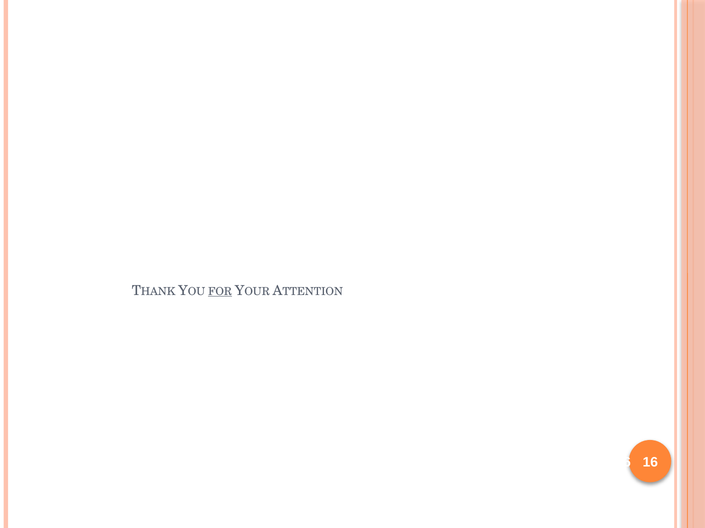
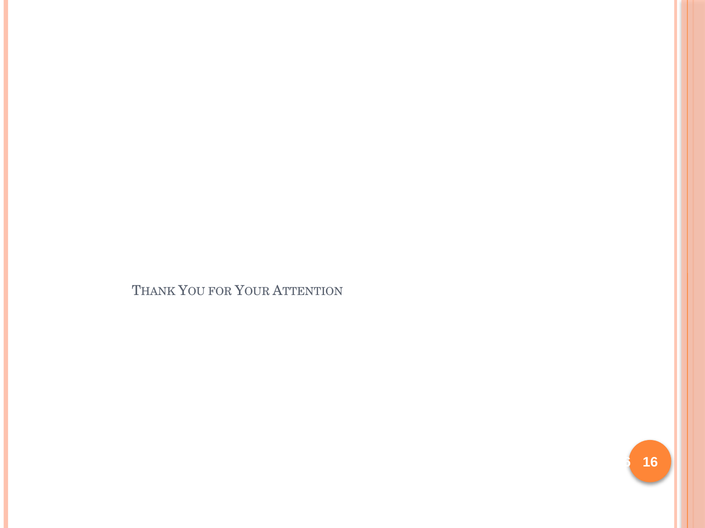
FOR underline: present -> none
